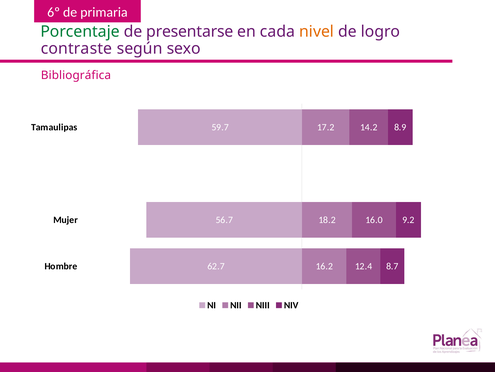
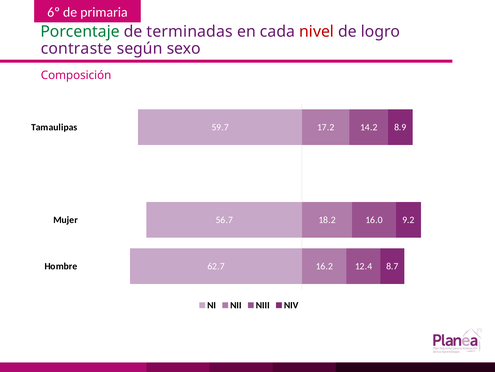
presentarse: presentarse -> terminadas
nivel colour: orange -> red
Bibliográfica: Bibliográfica -> Composición
